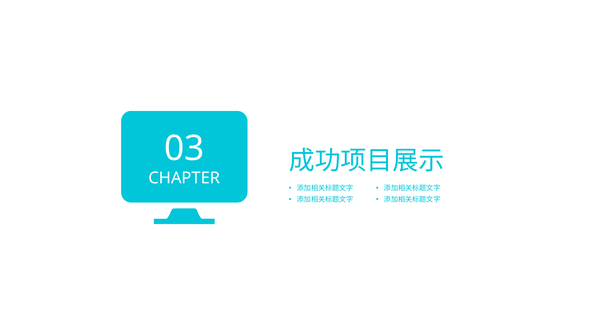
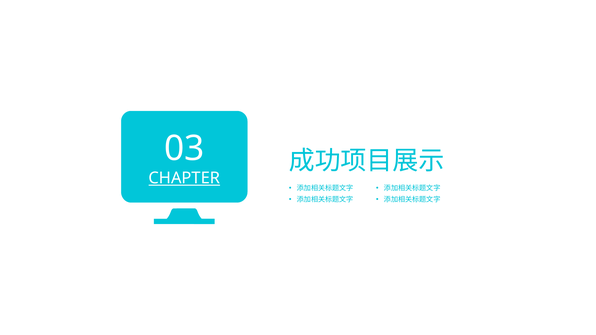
CHAPTER underline: none -> present
